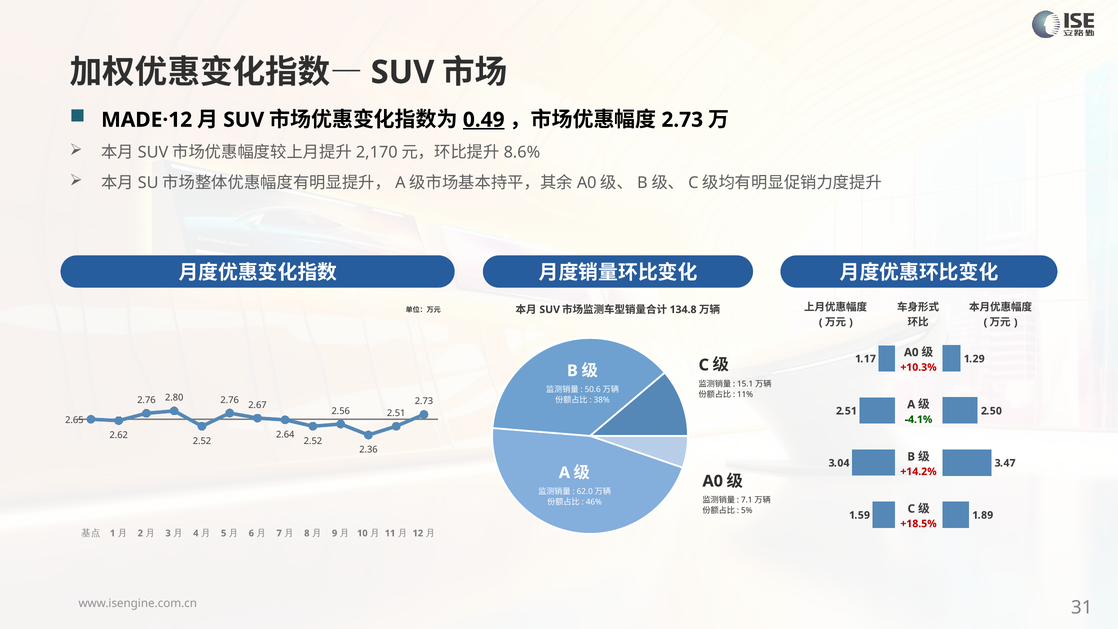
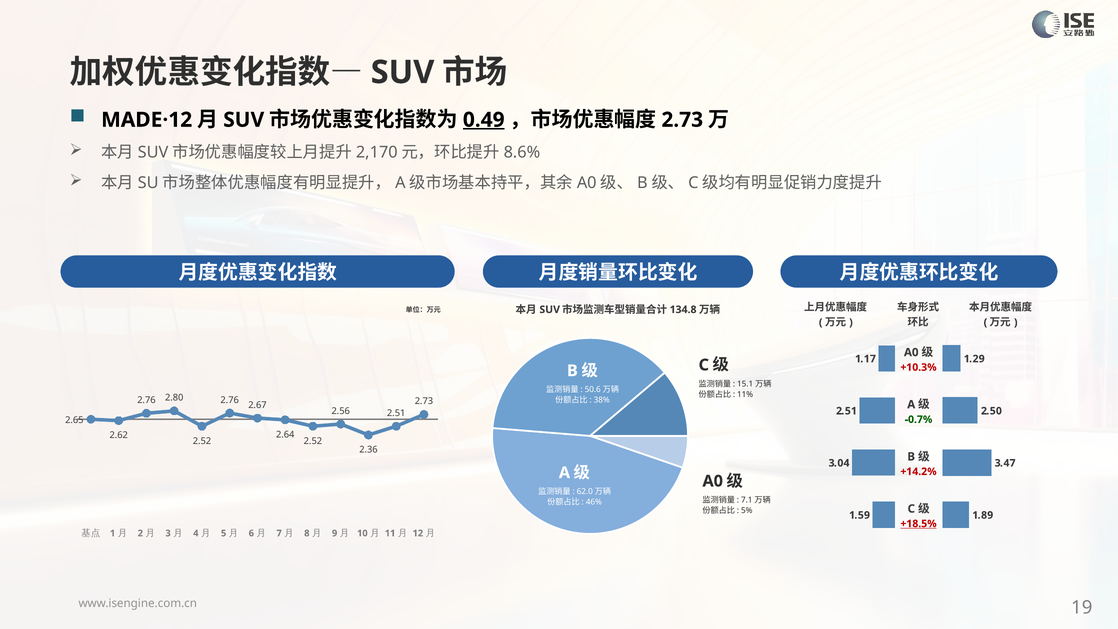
-4.1%: -4.1% -> -0.7%
+18.5% underline: none -> present
31: 31 -> 19
